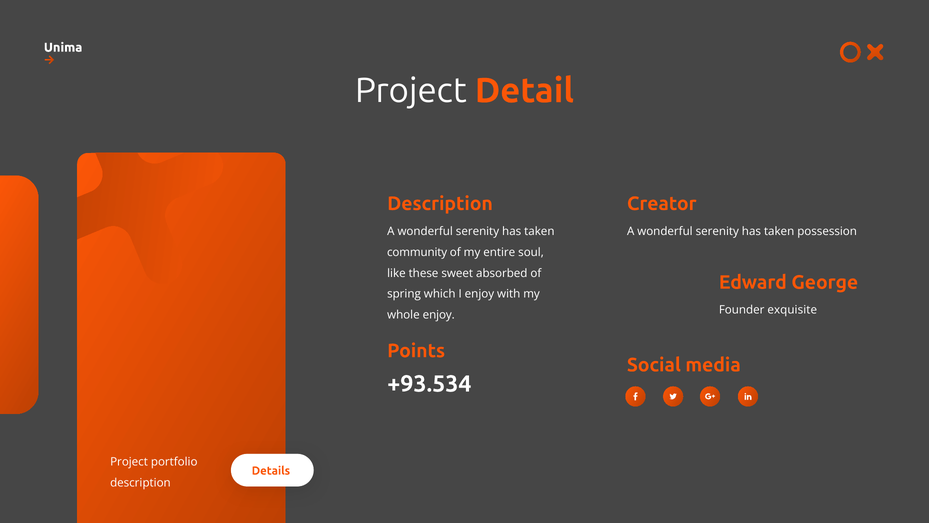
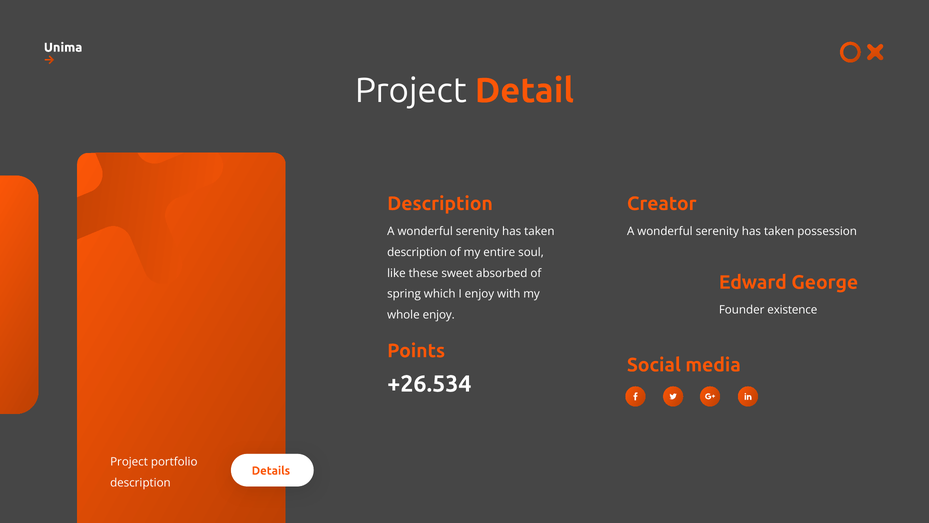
community at (417, 252): community -> description
exquisite: exquisite -> existence
+93.534: +93.534 -> +26.534
